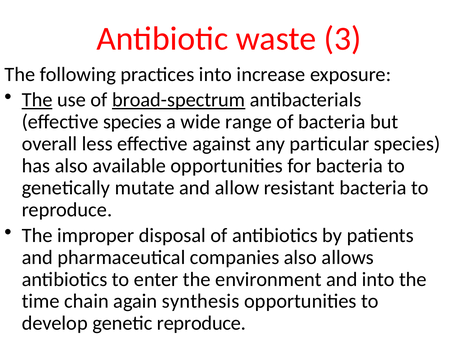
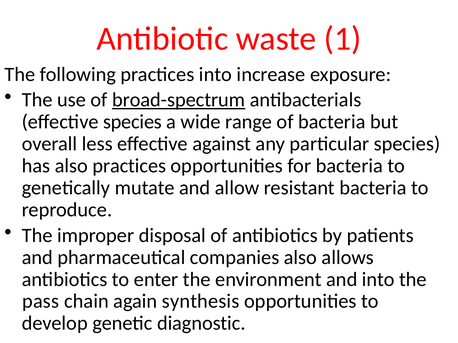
3: 3 -> 1
The at (37, 100) underline: present -> none
also available: available -> practices
time: time -> pass
genetic reproduce: reproduce -> diagnostic
